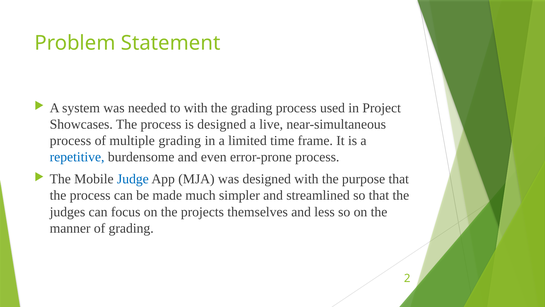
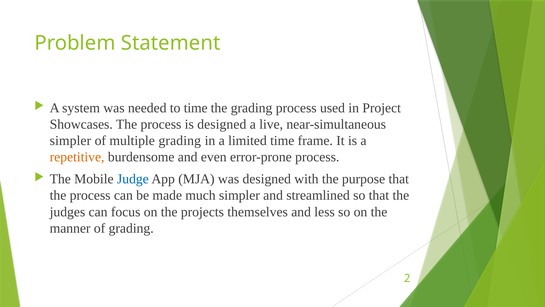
to with: with -> time
process at (70, 140): process -> simpler
repetitive colour: blue -> orange
